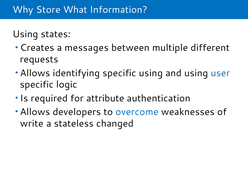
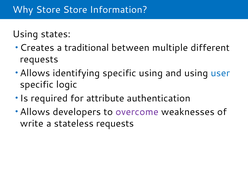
Store What: What -> Store
messages: messages -> traditional
overcome colour: blue -> purple
stateless changed: changed -> requests
